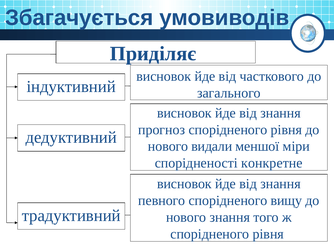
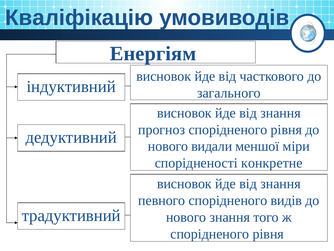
Збагачується: Збагачується -> Кваліфікацію
Приділяє: Приділяє -> Енергіям
вищу: вищу -> видів
